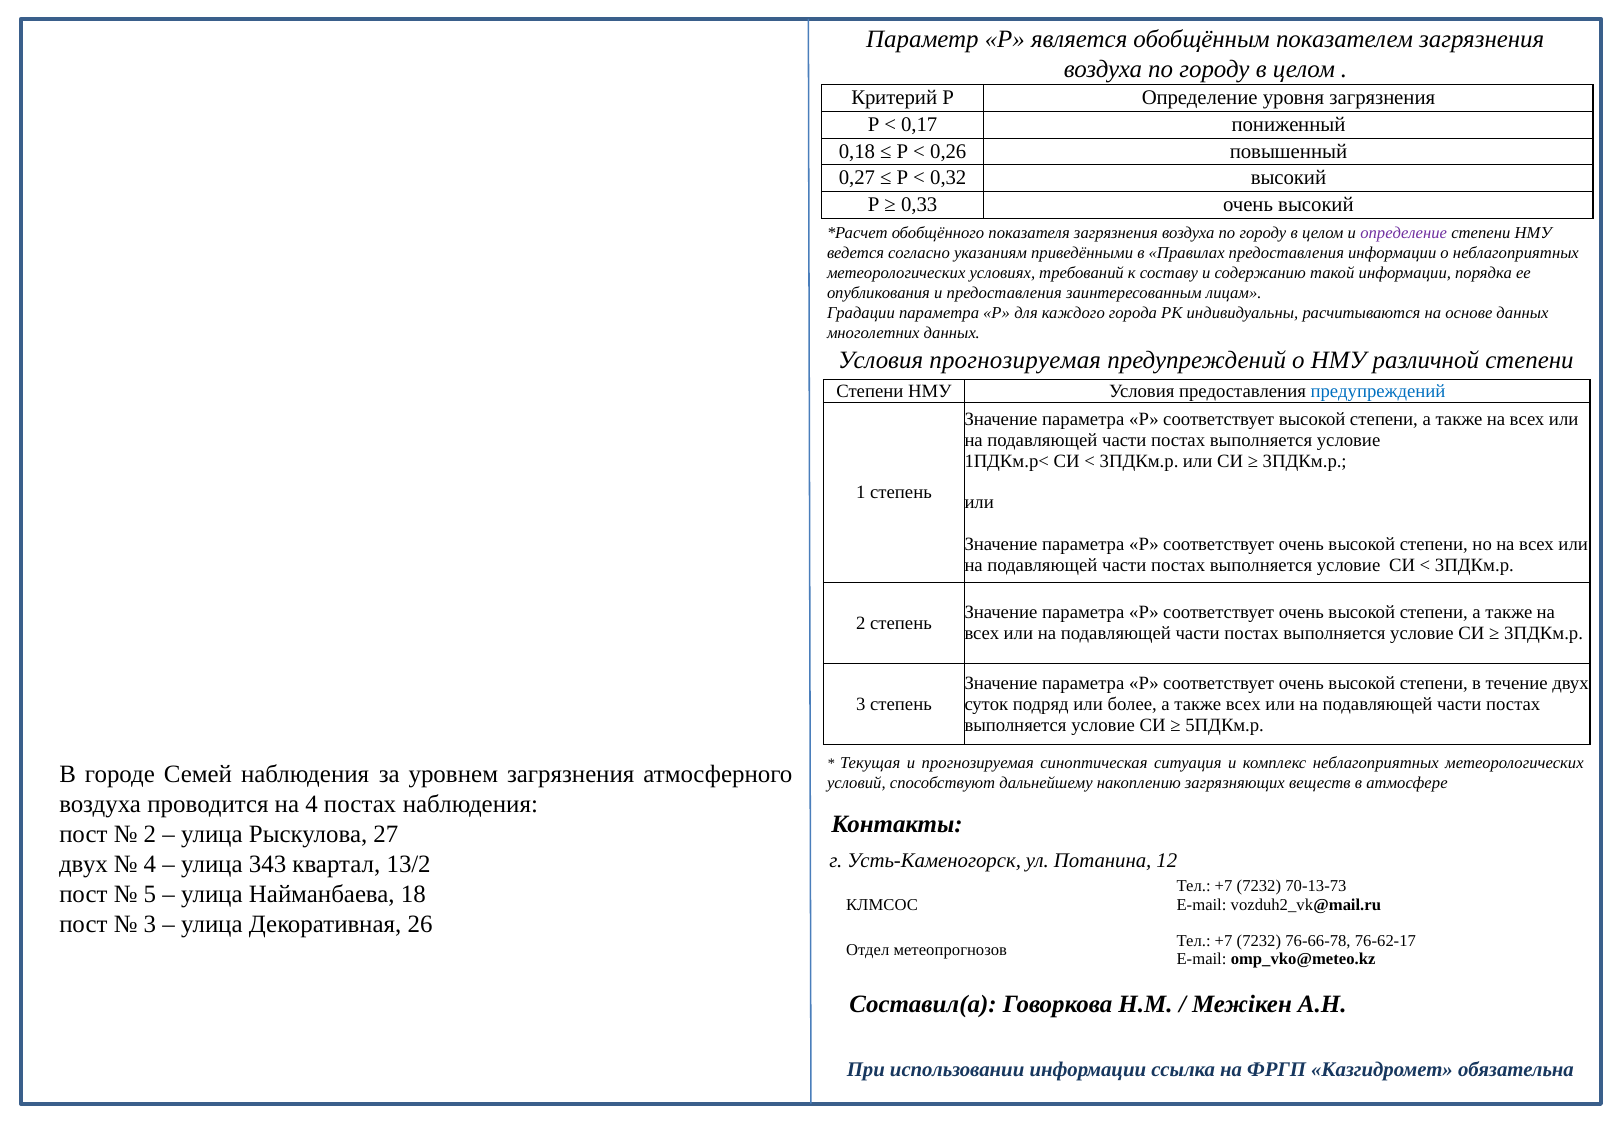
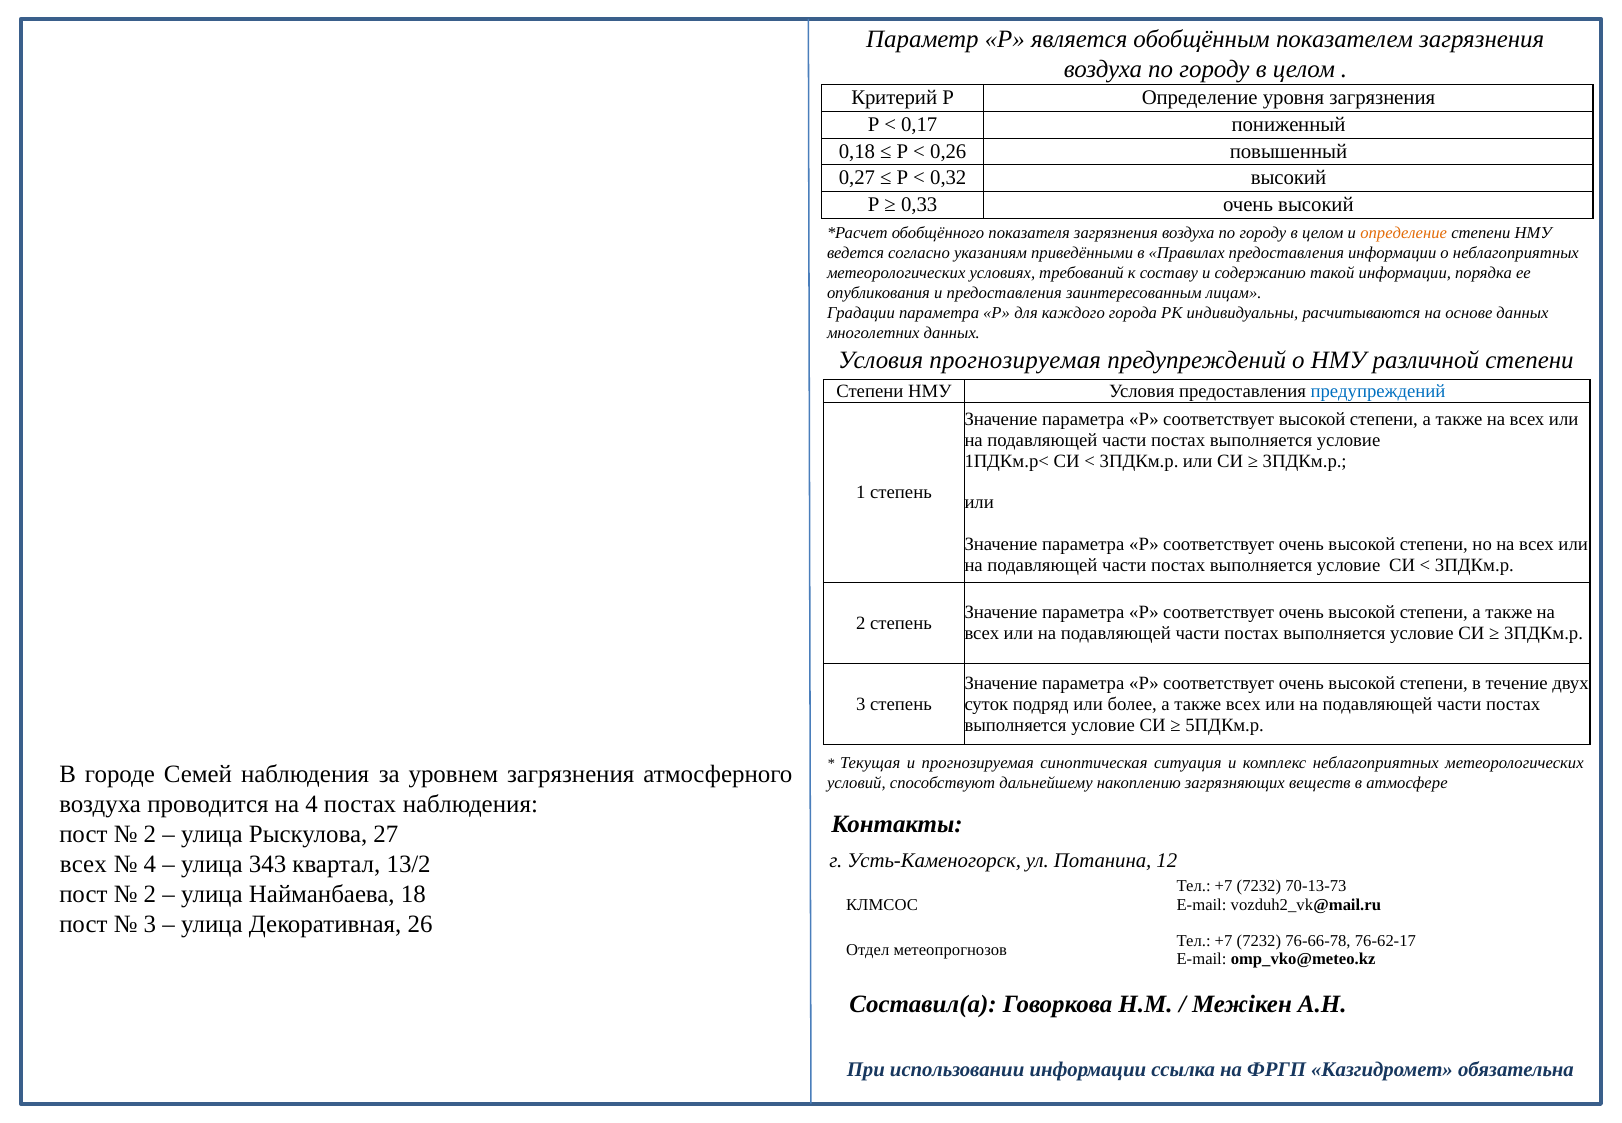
определение at (1404, 233) colour: purple -> orange
двух at (84, 864): двух -> всех
5 at (150, 894): 5 -> 2
